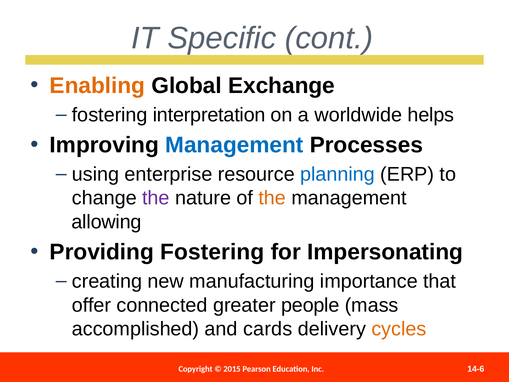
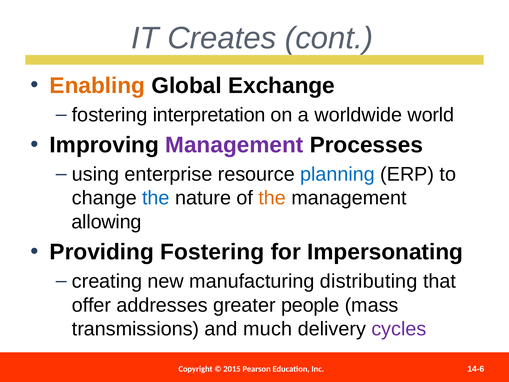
Specific: Specific -> Creates
helps: helps -> world
Management at (234, 145) colour: blue -> purple
the at (156, 198) colour: purple -> blue
importance: importance -> distributing
connected: connected -> addresses
accomplished: accomplished -> transmissions
cards: cards -> much
cycles colour: orange -> purple
